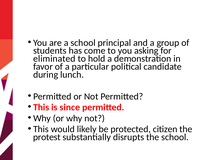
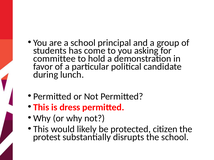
eliminated: eliminated -> committee
since: since -> dress
